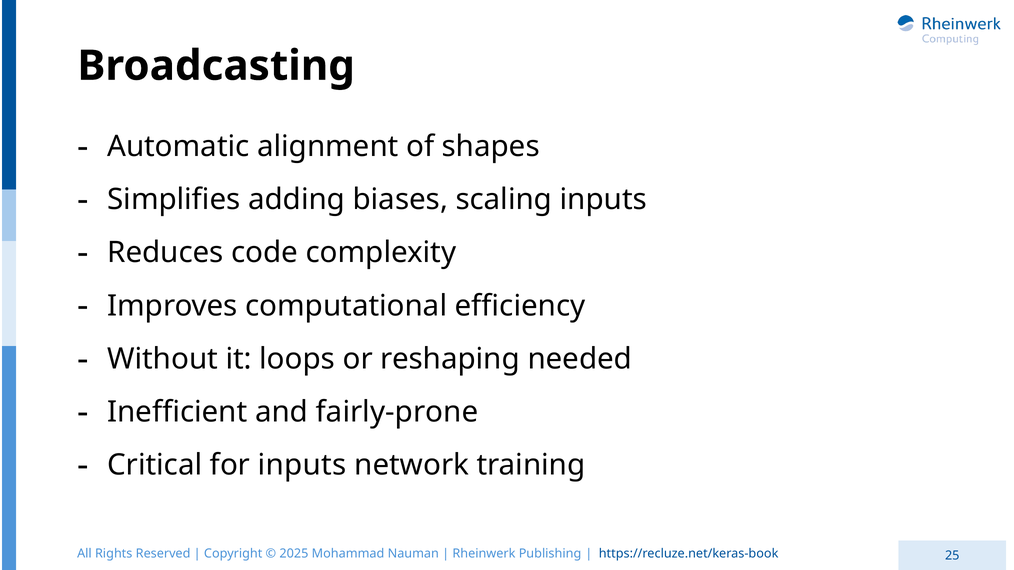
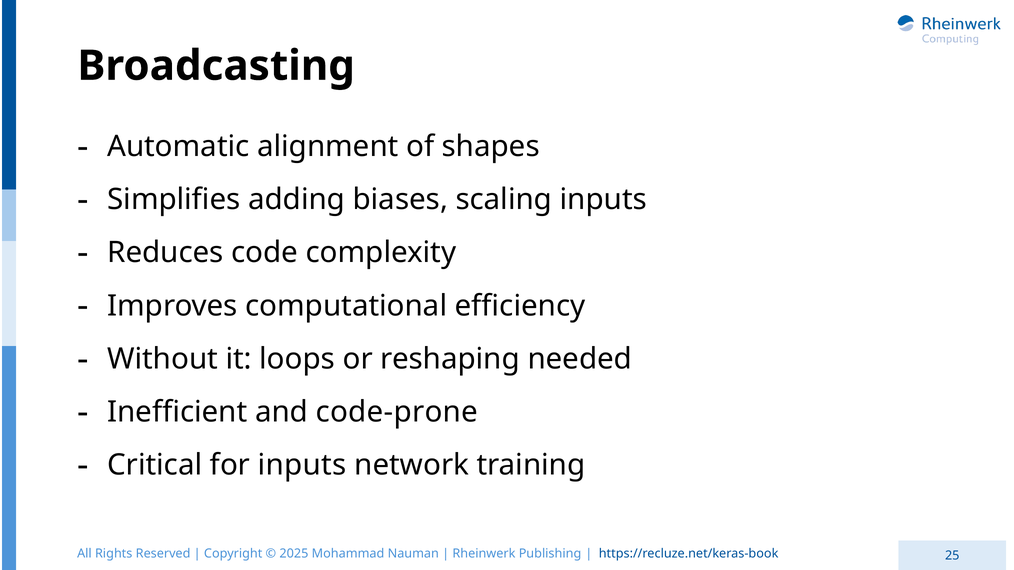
fairly-prone: fairly-prone -> code-prone
